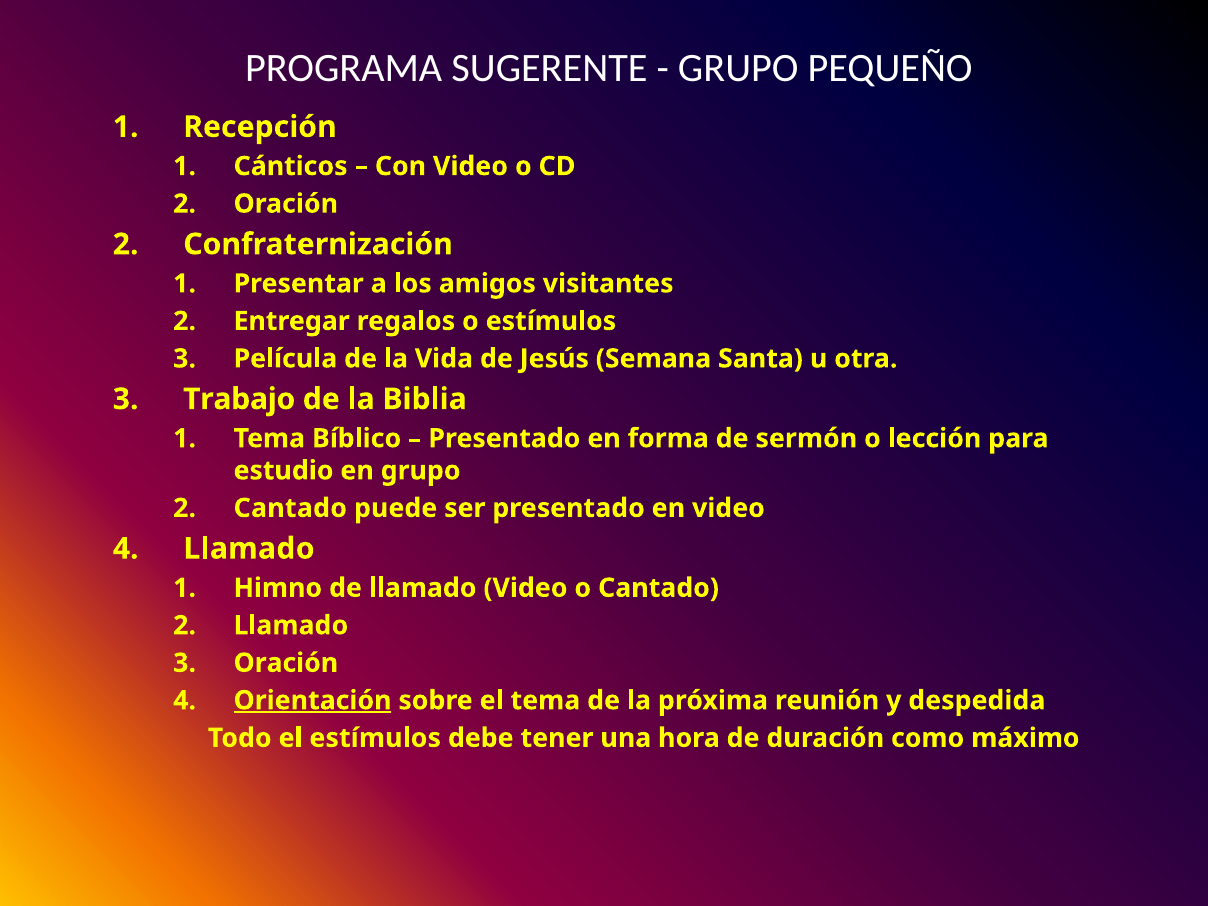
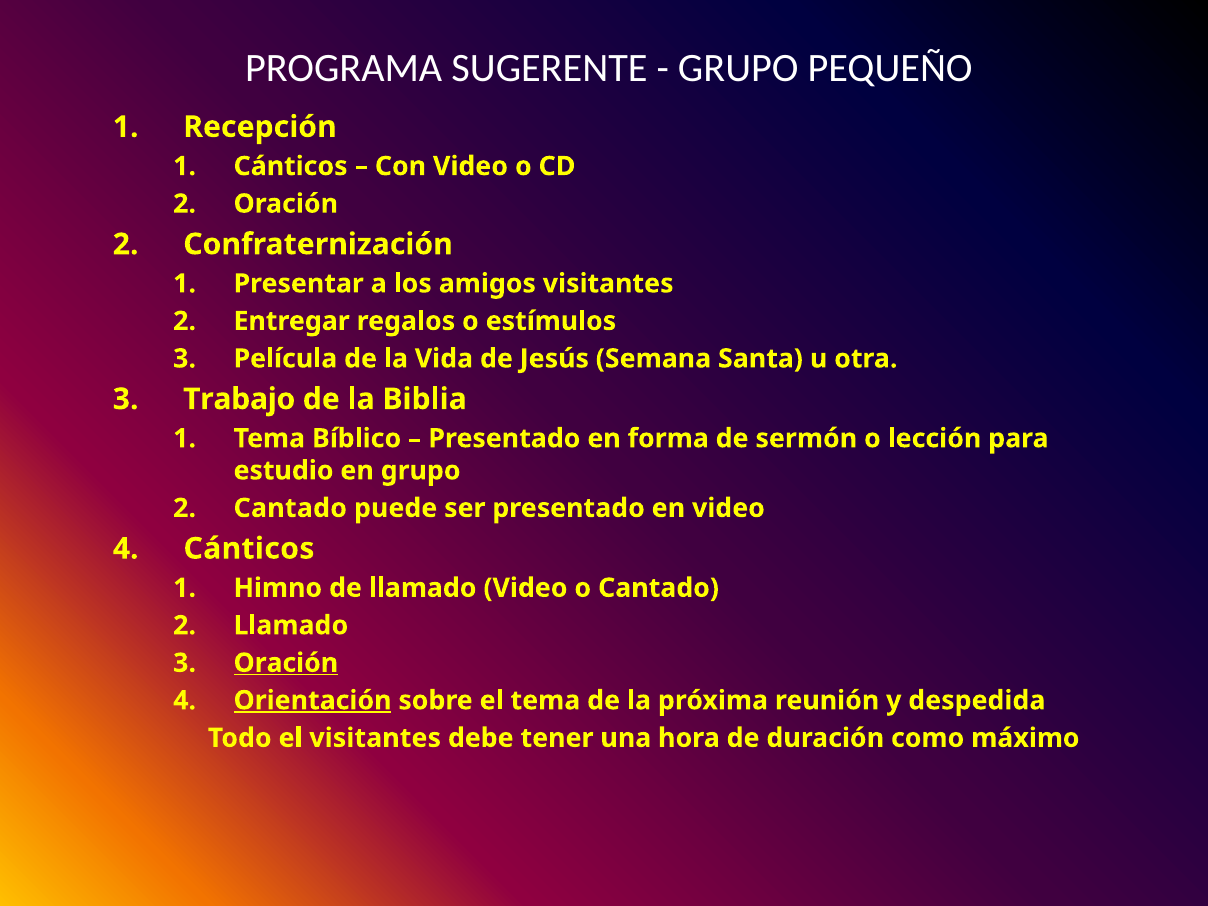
Llamado at (249, 549): Llamado -> Cánticos
Oración at (286, 663) underline: none -> present
el estímulos: estímulos -> visitantes
